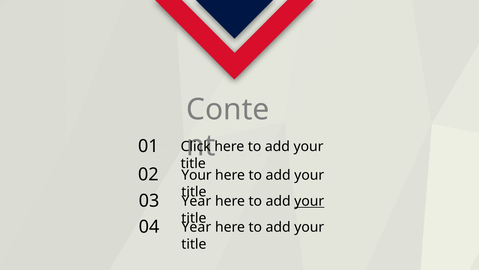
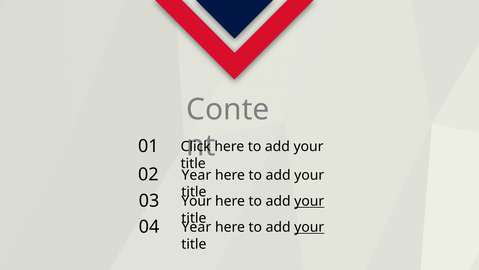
02 Your: Your -> Year
03 Year: Year -> Your
your at (309, 227) underline: none -> present
